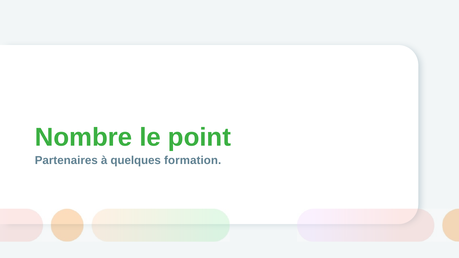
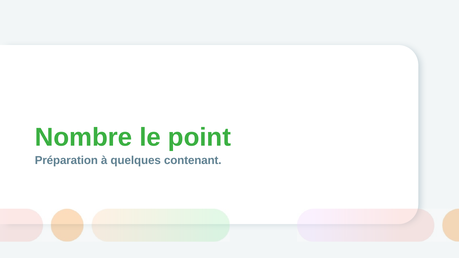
Partenaires: Partenaires -> Préparation
formation: formation -> contenant
